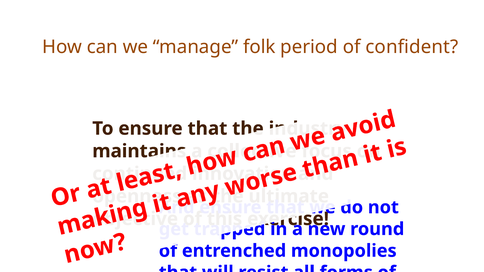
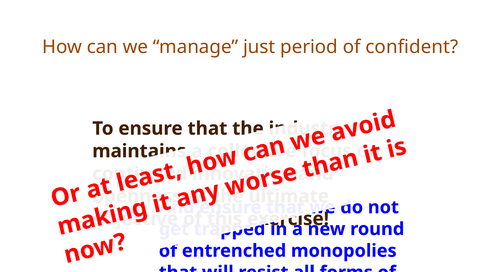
folk: folk -> just
